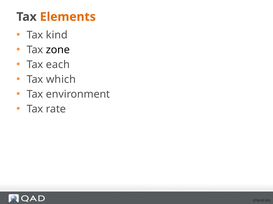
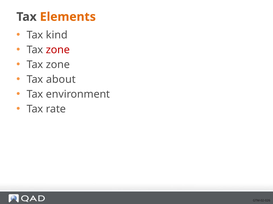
zone at (58, 50) colour: black -> red
each at (58, 65): each -> zone
which: which -> about
